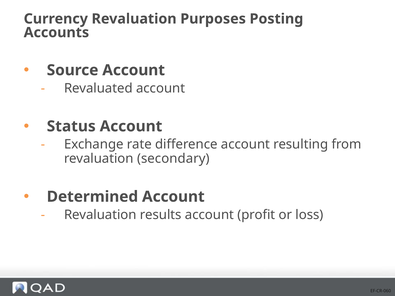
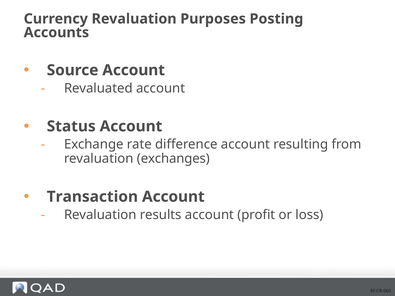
secondary: secondary -> exchanges
Determined: Determined -> Transaction
